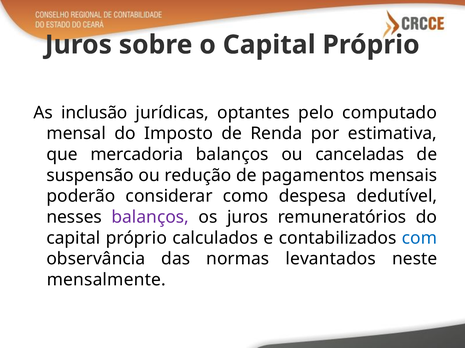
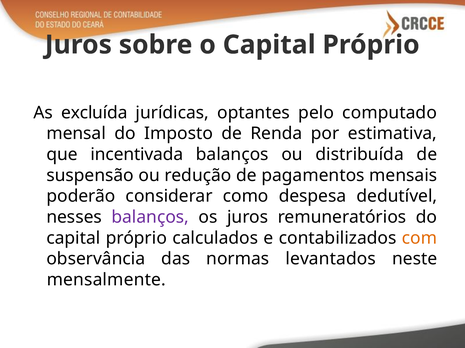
inclusão: inclusão -> excluída
mercadoria: mercadoria -> incentivada
canceladas: canceladas -> distribuída
com colour: blue -> orange
